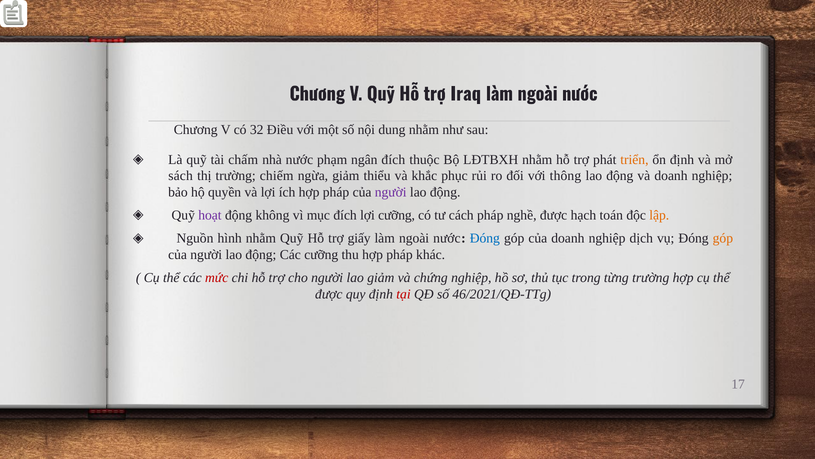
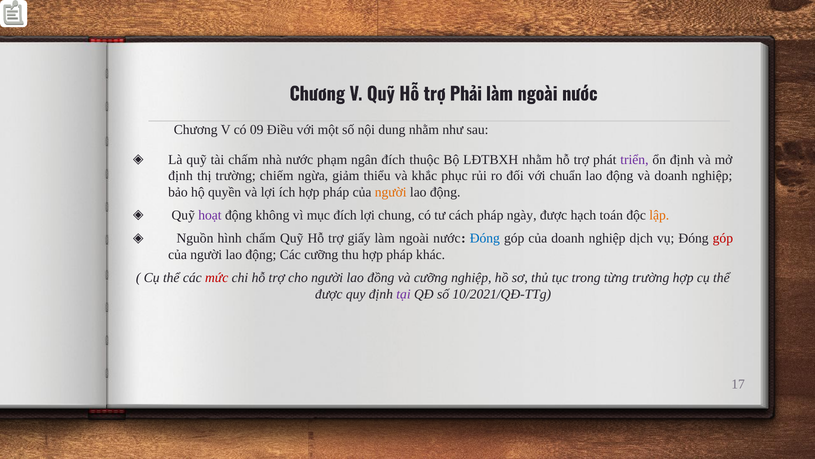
Iraq: Iraq -> Phải
32: 32 -> 09
triển colour: orange -> purple
sách at (181, 176): sách -> định
thông: thông -> chuẩn
người at (391, 192) colour: purple -> orange
lợi cưỡng: cưỡng -> chung
nghề: nghề -> ngày
hình nhằm: nhằm -> chấm
góp at (723, 238) colour: orange -> red
lao giảm: giảm -> đồng
và chứng: chứng -> cưỡng
tại colour: red -> purple
46/2021/QĐ-TTg: 46/2021/QĐ-TTg -> 10/2021/QĐ-TTg
